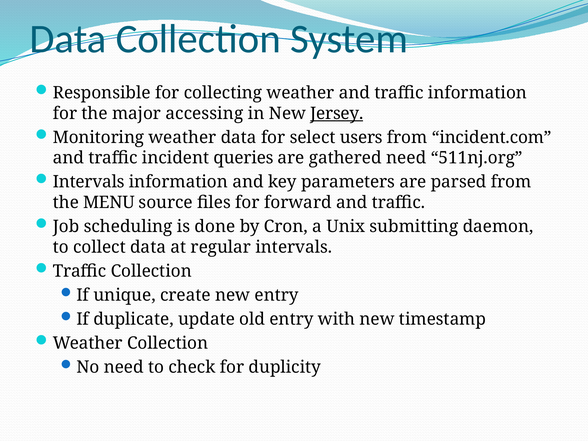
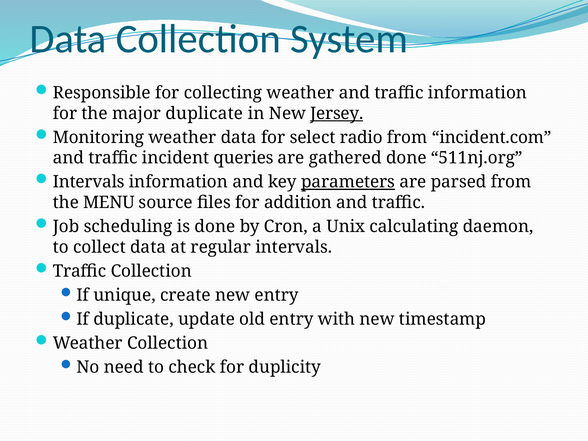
major accessing: accessing -> duplicate
users: users -> radio
gathered need: need -> done
parameters underline: none -> present
forward: forward -> addition
submitting: submitting -> calculating
